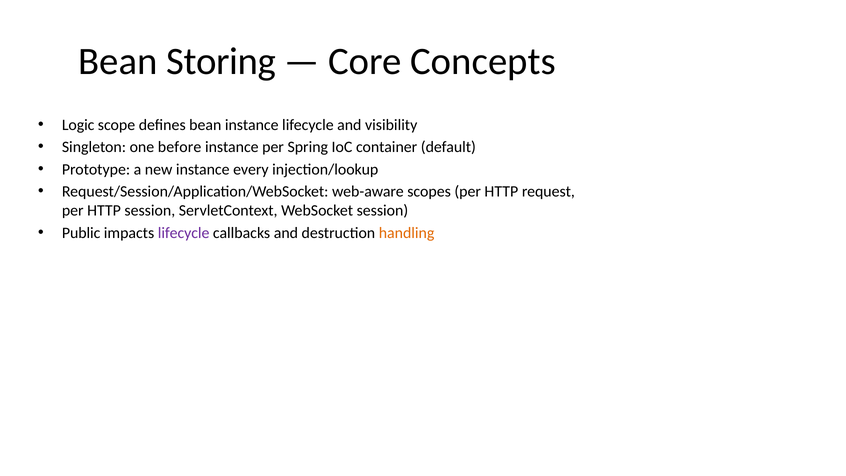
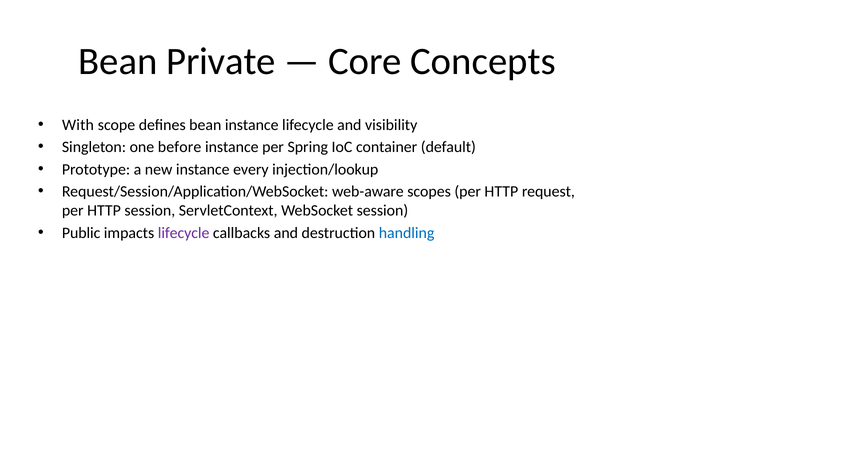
Storing: Storing -> Private
Logic: Logic -> With
handling colour: orange -> blue
